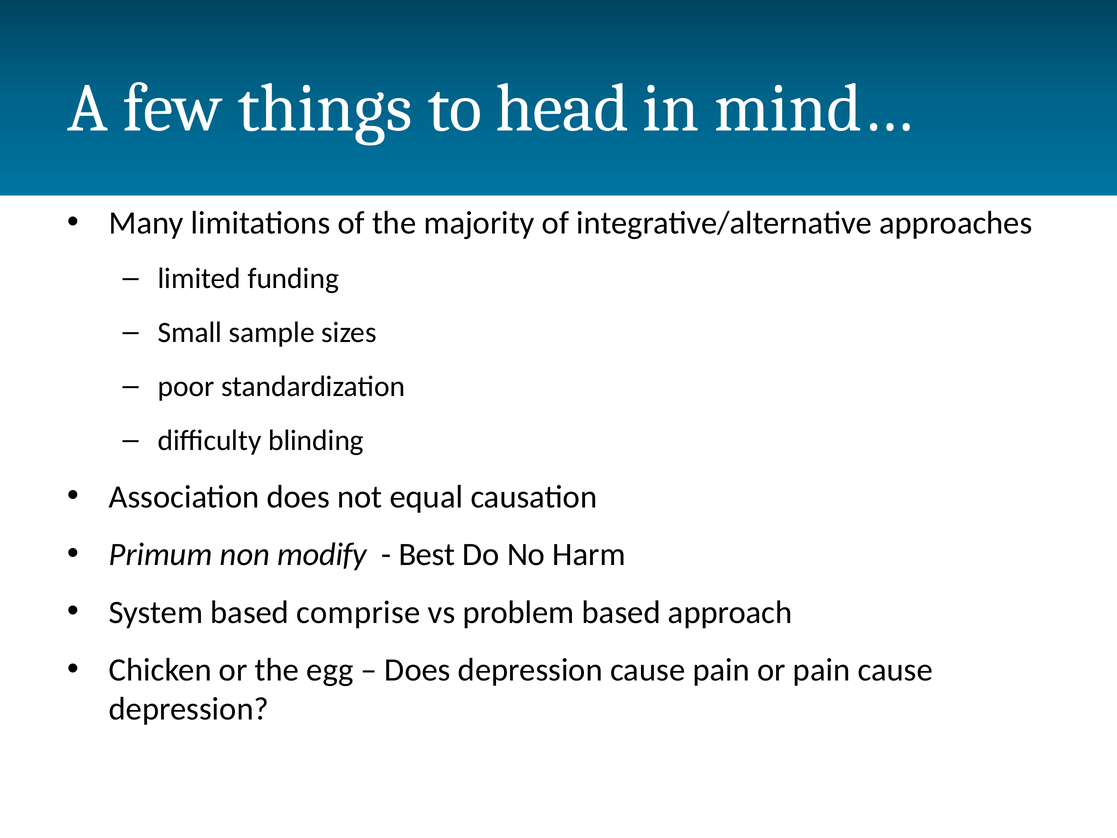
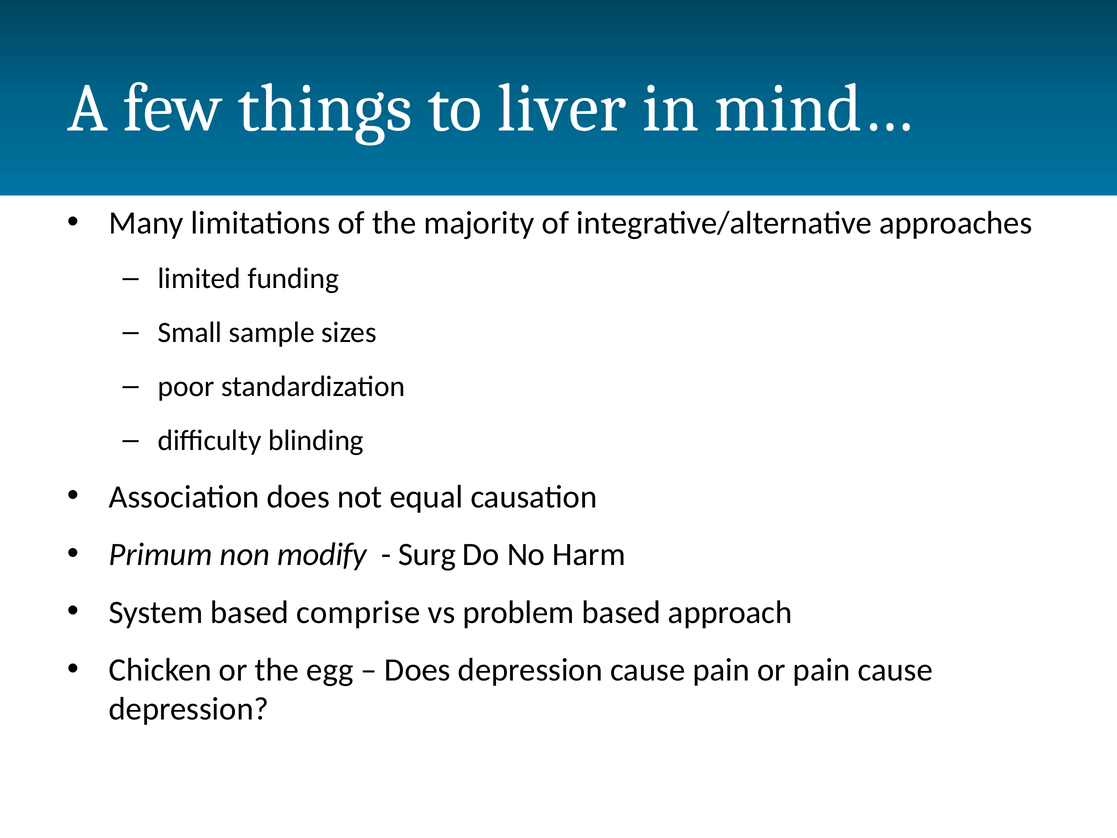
head: head -> liver
Best: Best -> Surg
